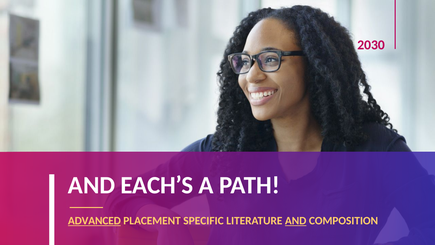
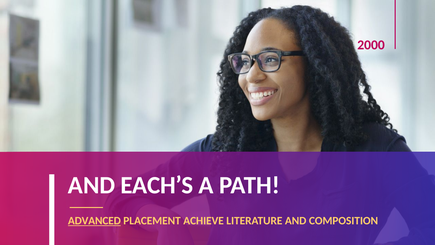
2030: 2030 -> 2000
SPECIFIC: SPECIFIC -> ACHIEVE
AND at (296, 220) underline: present -> none
